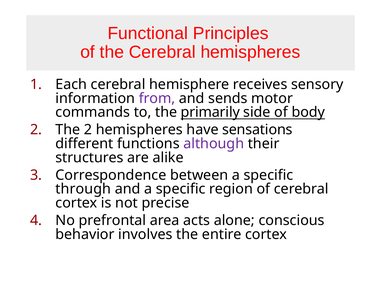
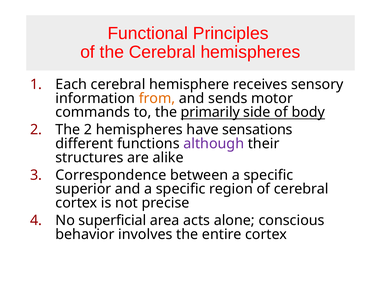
from colour: purple -> orange
through: through -> superior
prefrontal: prefrontal -> superficial
